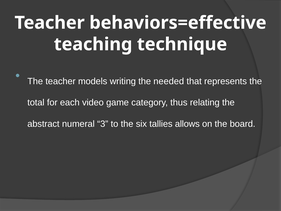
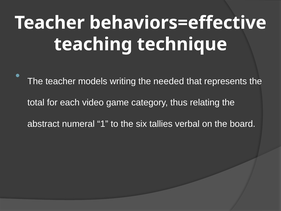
3: 3 -> 1
allows: allows -> verbal
